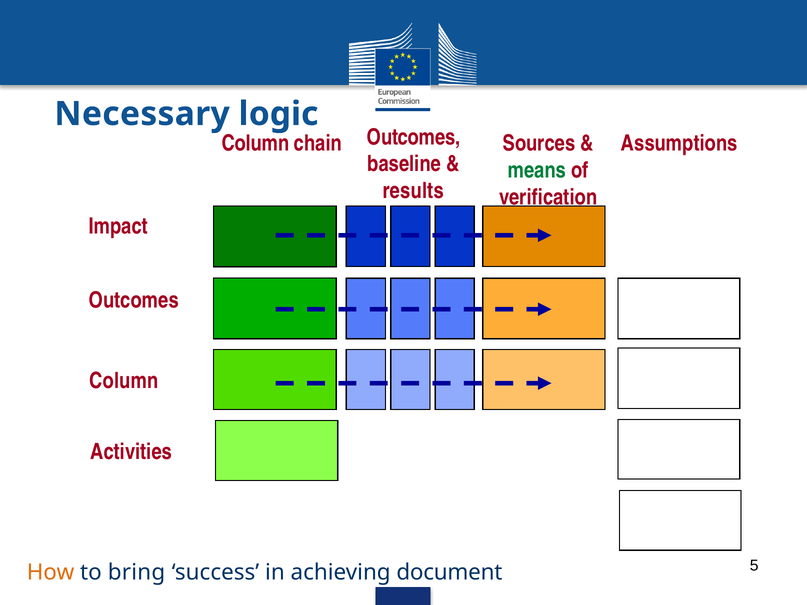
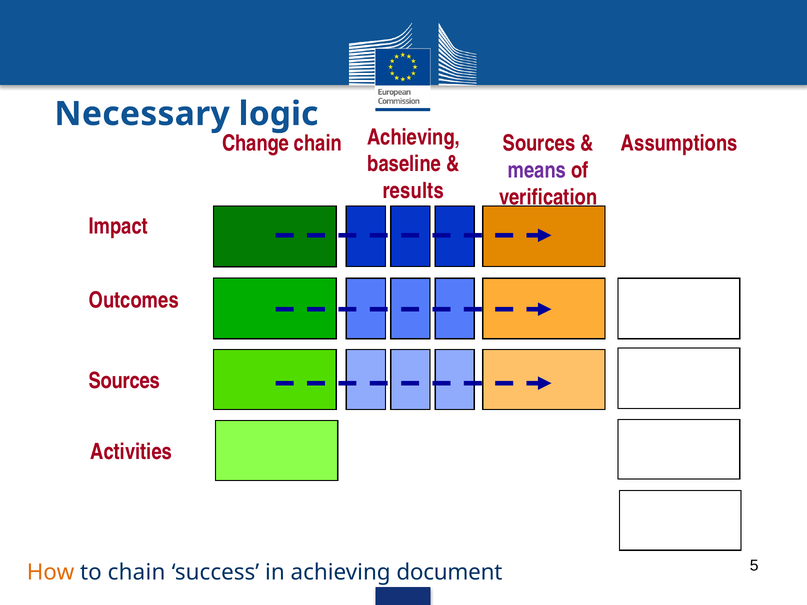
Column at (256, 144): Column -> Change
chain Outcomes: Outcomes -> Achieving
means colour: green -> purple
Column at (124, 381): Column -> Sources
to bring: bring -> chain
